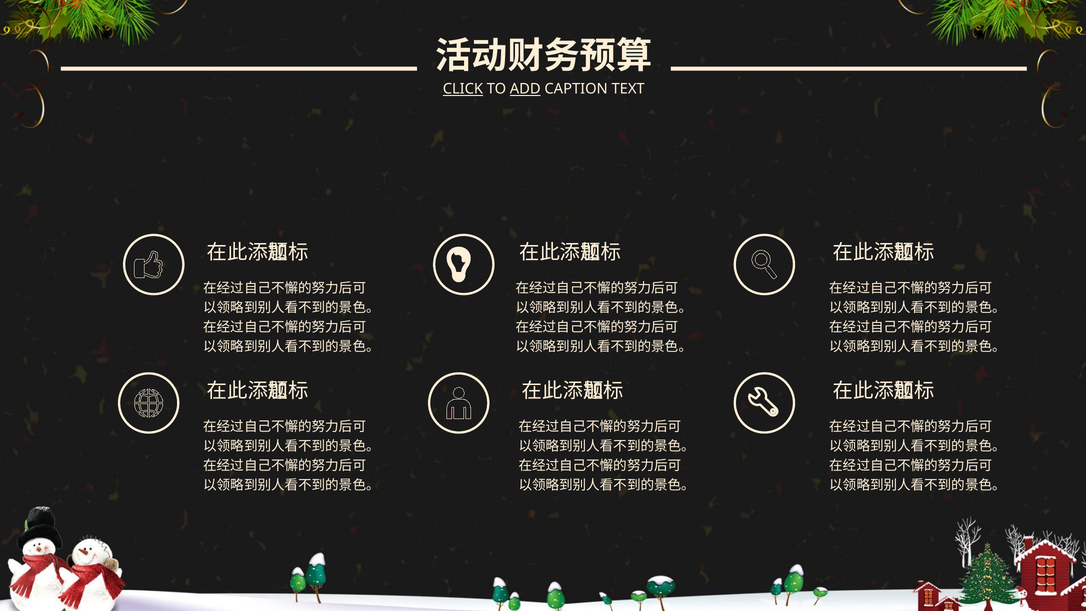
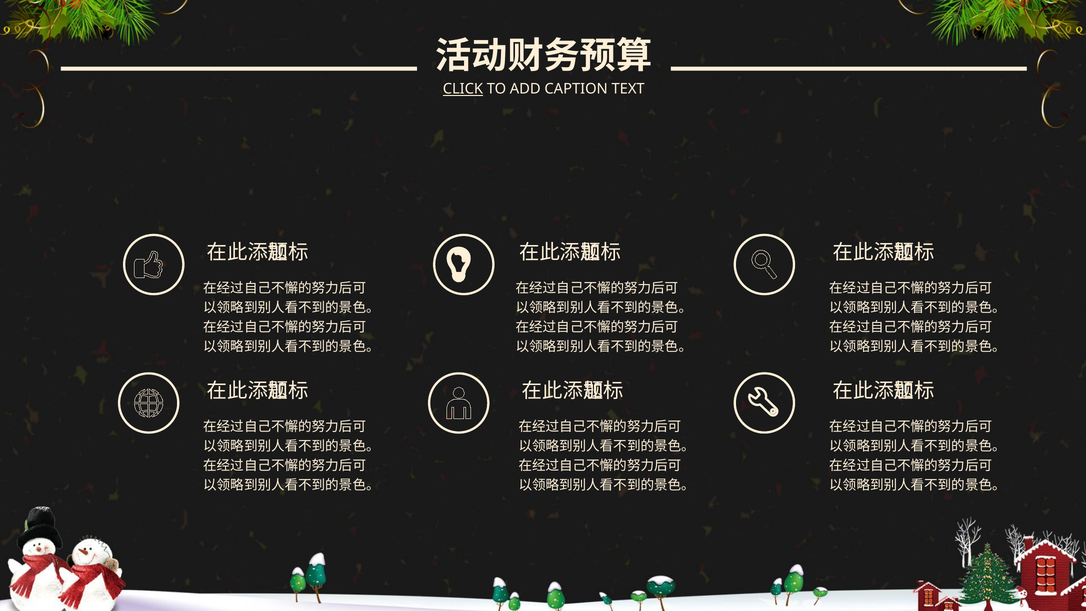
ADD underline: present -> none
